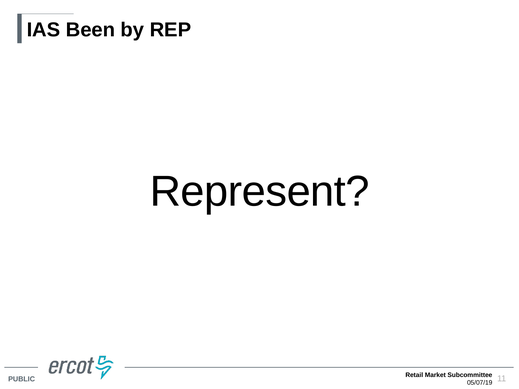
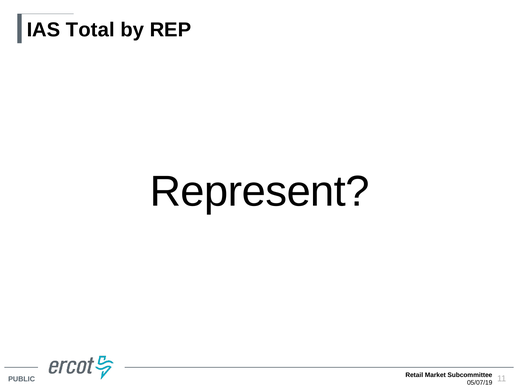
Been: Been -> Total
